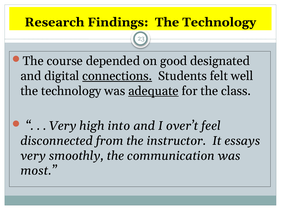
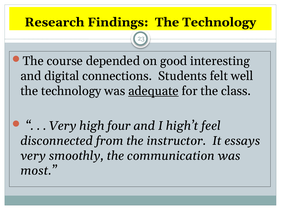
designated: designated -> interesting
connections underline: present -> none
into: into -> four
over’t: over’t -> high’t
